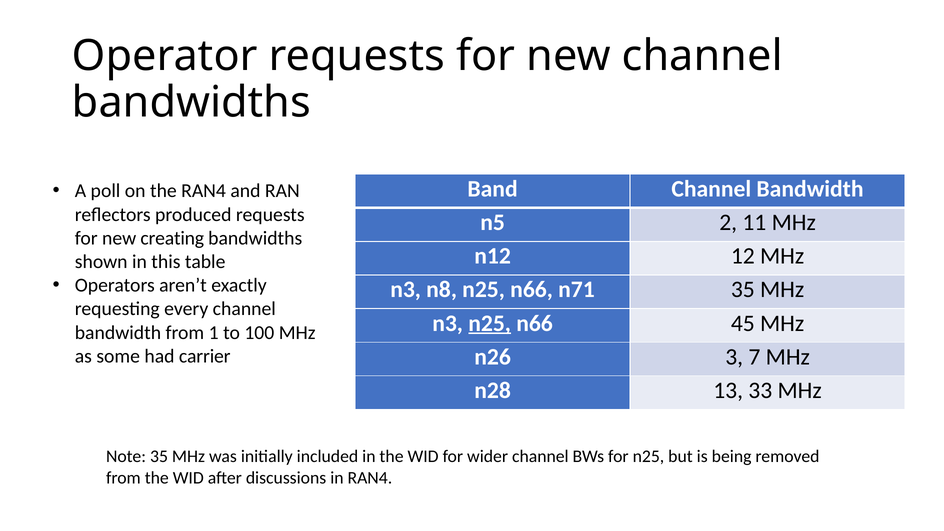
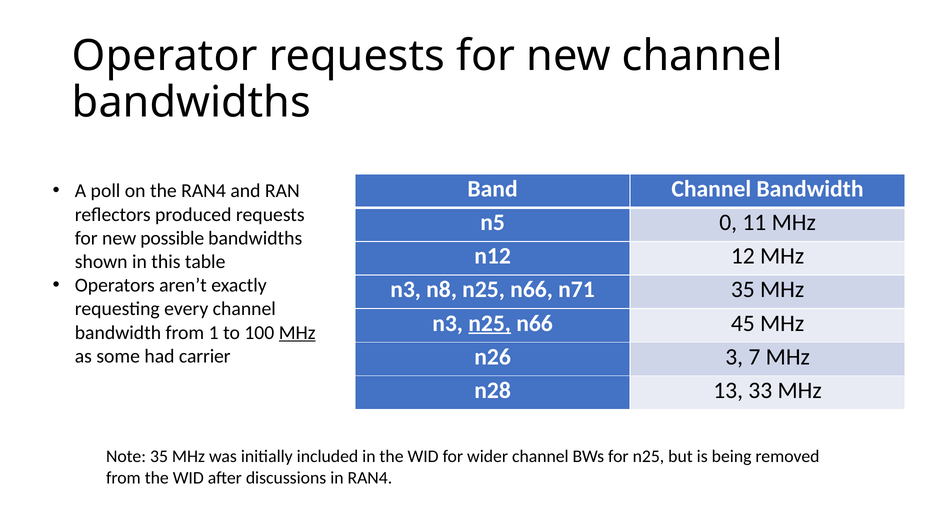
2: 2 -> 0
creating: creating -> possible
MHz at (297, 333) underline: none -> present
